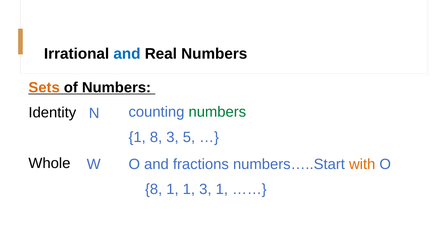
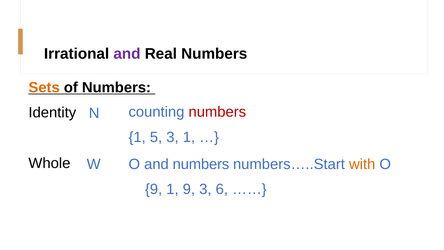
and at (127, 54) colour: blue -> purple
numbers at (217, 112) colour: green -> red
1 8: 8 -> 5
3 5: 5 -> 1
and fractions: fractions -> numbers
8 at (154, 189): 8 -> 9
1 1: 1 -> 9
3 1: 1 -> 6
